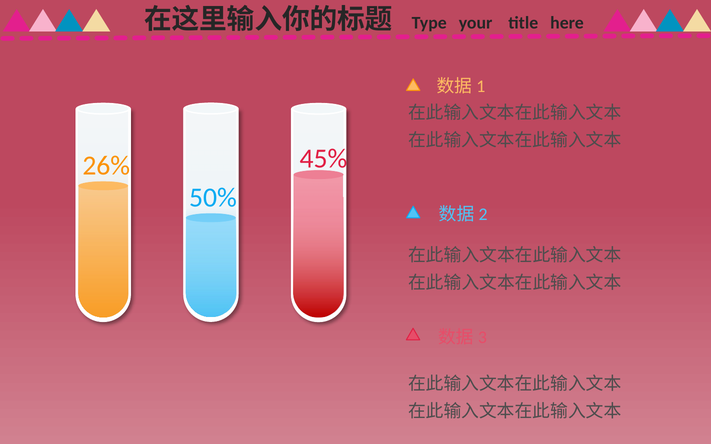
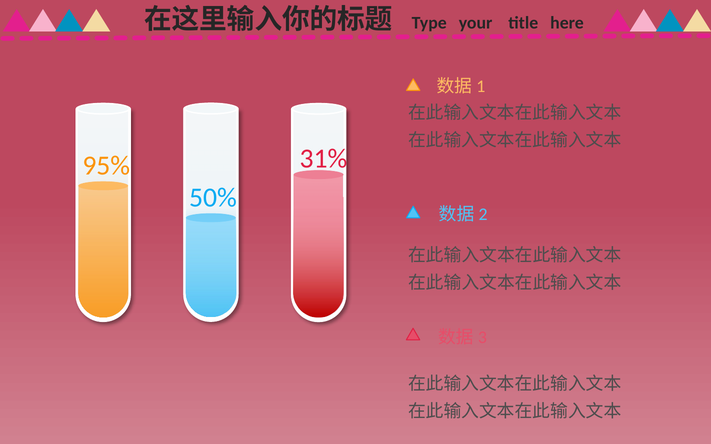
45%: 45% -> 31%
26%: 26% -> 95%
